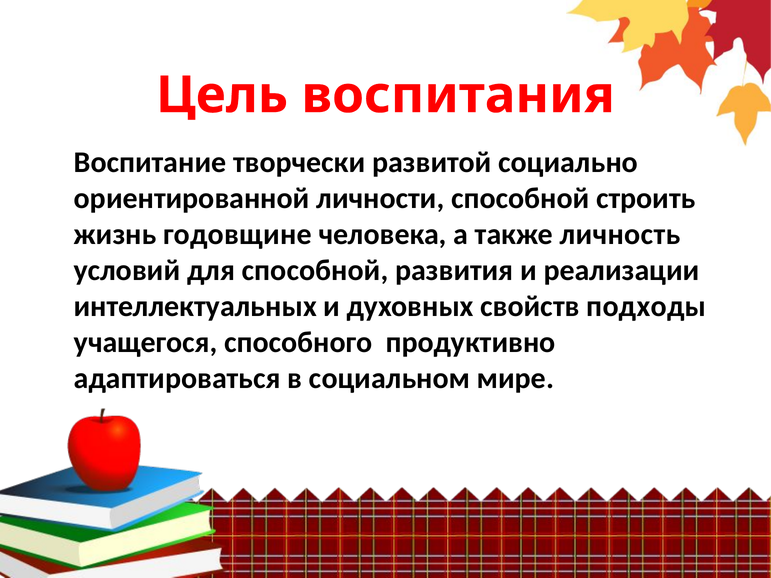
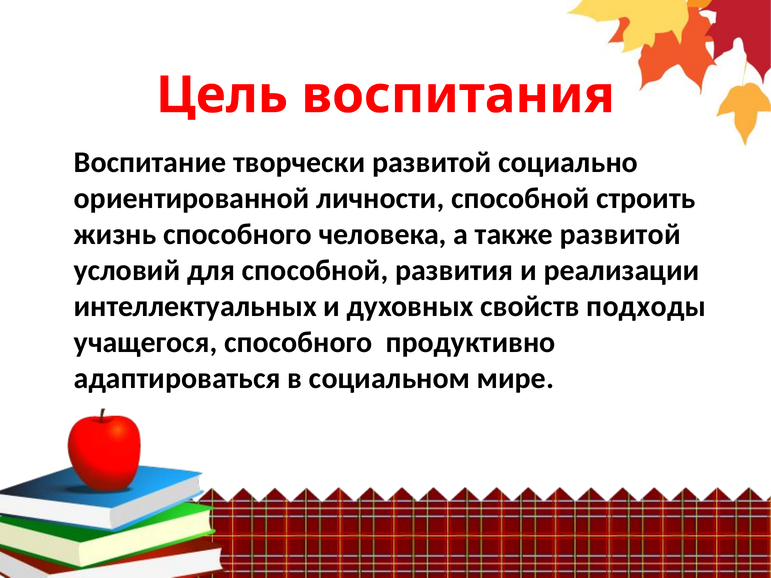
жизнь годовщине: годовщине -> способного
также личность: личность -> развитой
